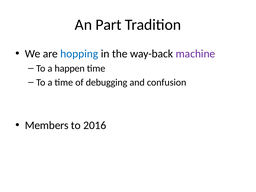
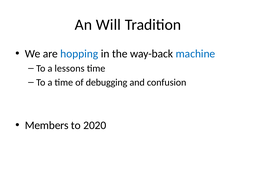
Part: Part -> Will
machine colour: purple -> blue
happen: happen -> lessons
2016: 2016 -> 2020
